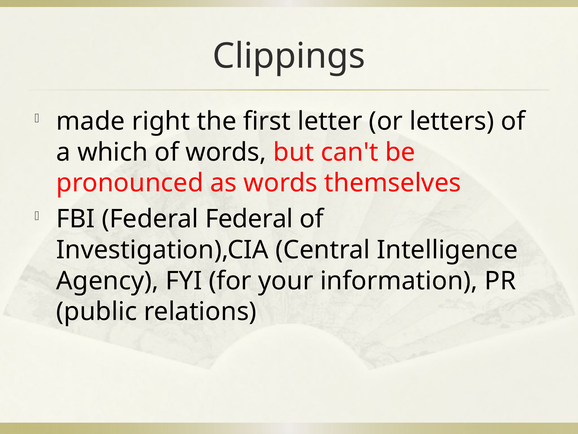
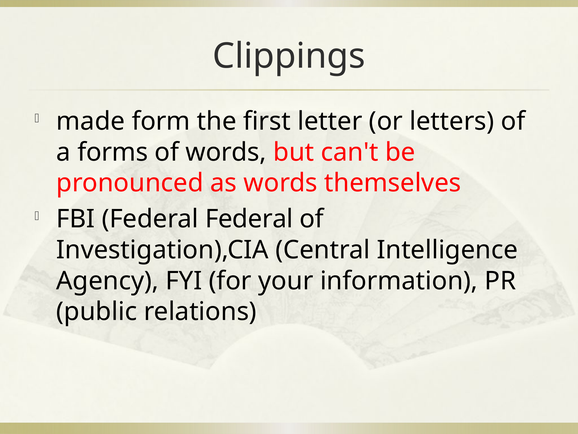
right: right -> form
which: which -> forms
